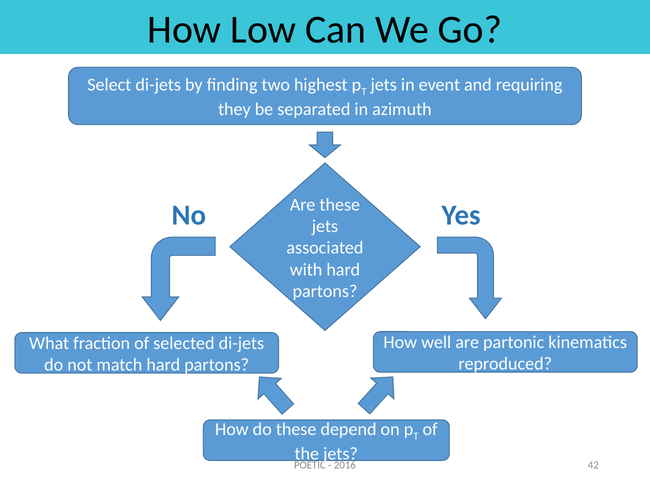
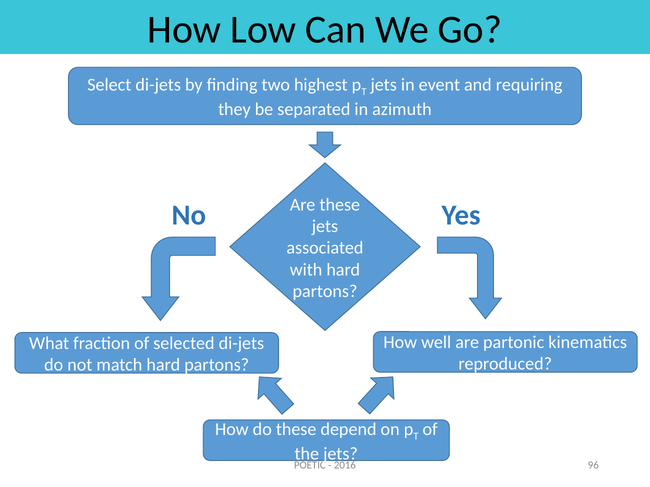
42: 42 -> 96
